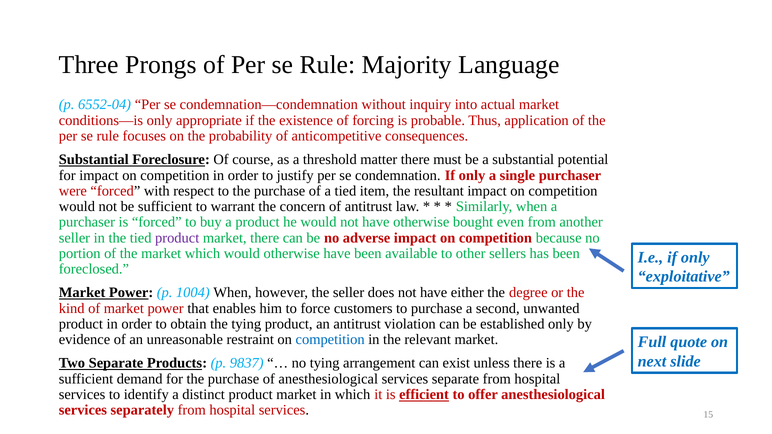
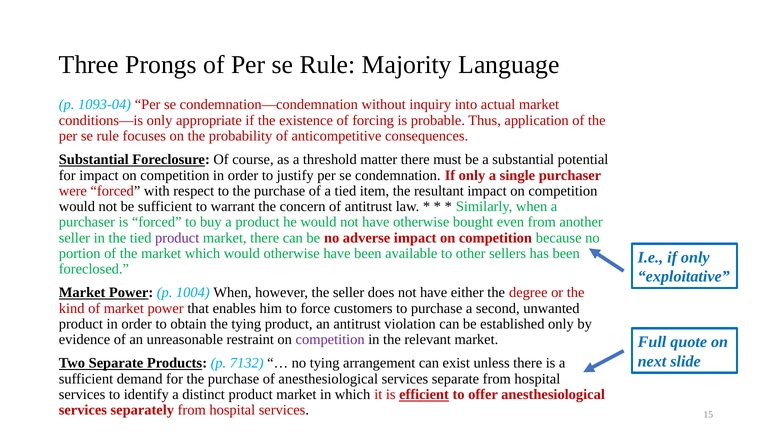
6552-04: 6552-04 -> 1093-04
competition at (330, 340) colour: blue -> purple
9837: 9837 -> 7132
